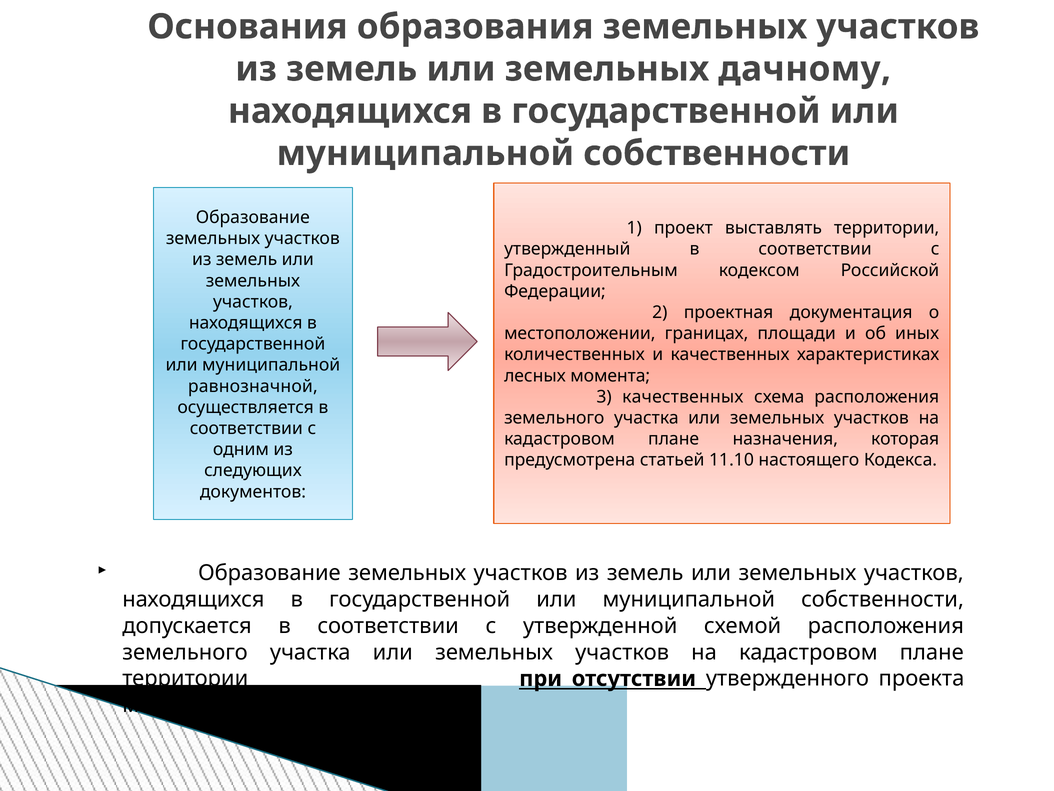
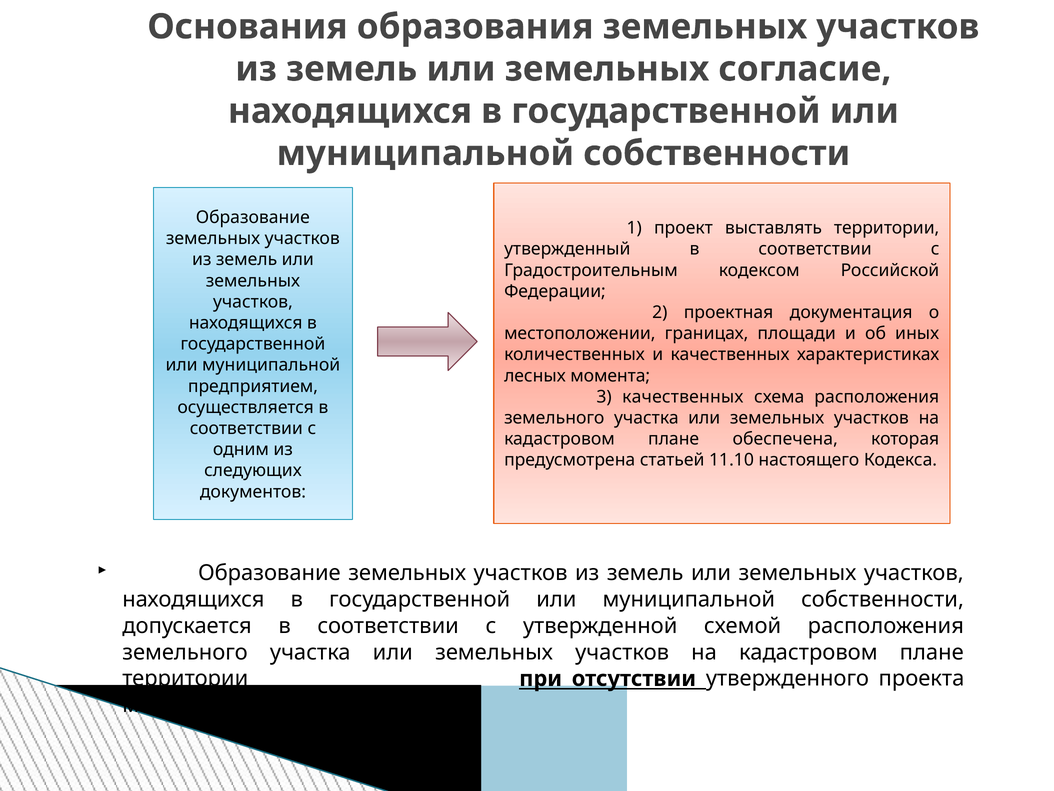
дачному: дачному -> согласие
равнозначной: равнозначной -> предприятием
назначения: назначения -> обеспечена
